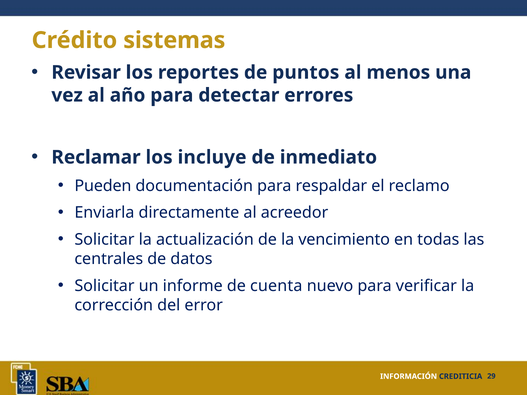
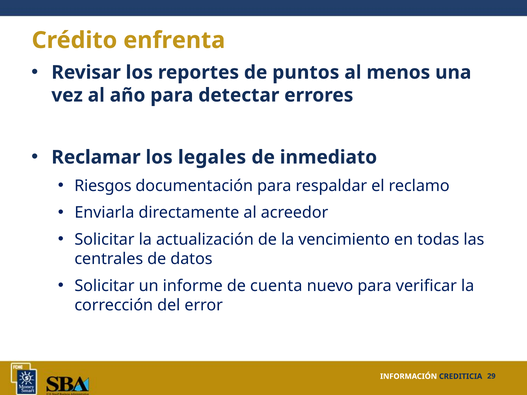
sistemas: sistemas -> enfrenta
incluye: incluye -> legales
Pueden: Pueden -> Riesgos
